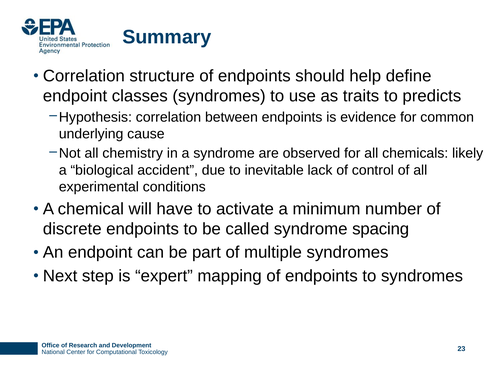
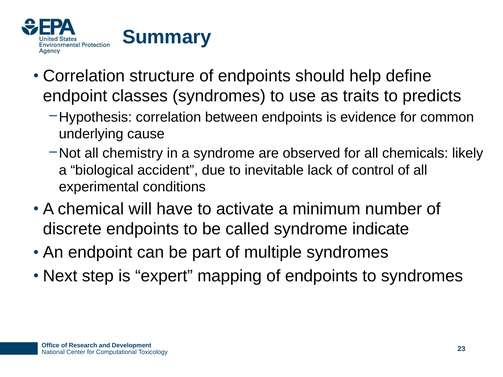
spacing: spacing -> indicate
